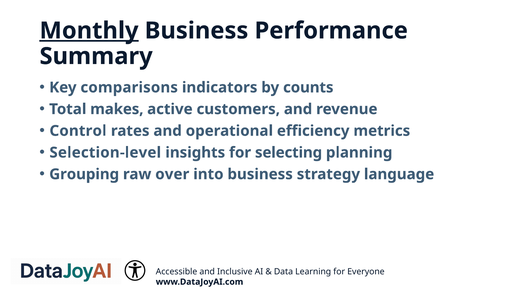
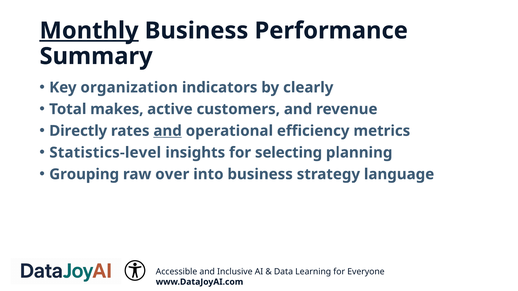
comparisons: comparisons -> organization
counts: counts -> clearly
Control: Control -> Directly
and at (168, 131) underline: none -> present
Selection-level: Selection-level -> Statistics-level
